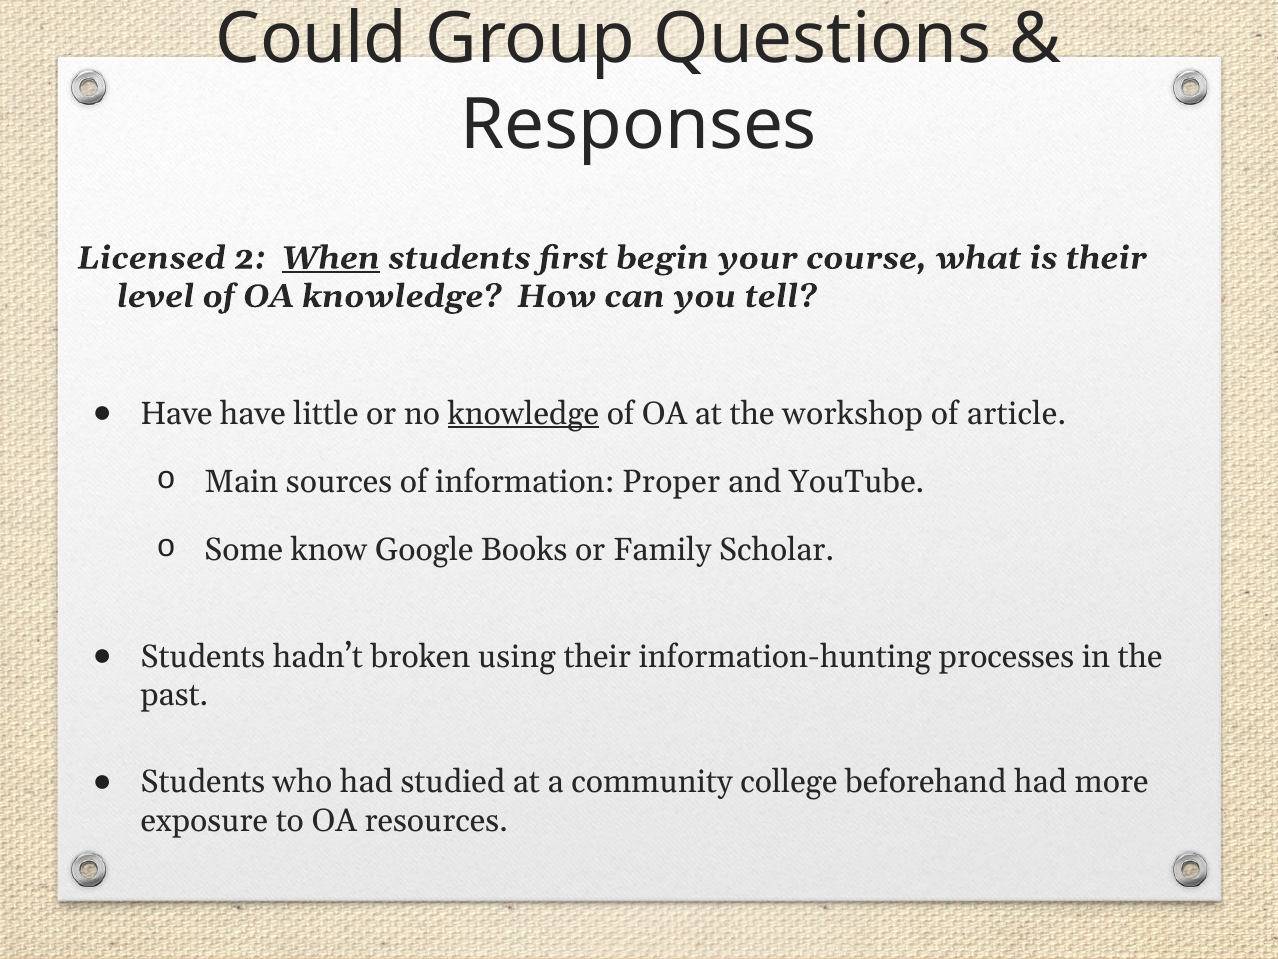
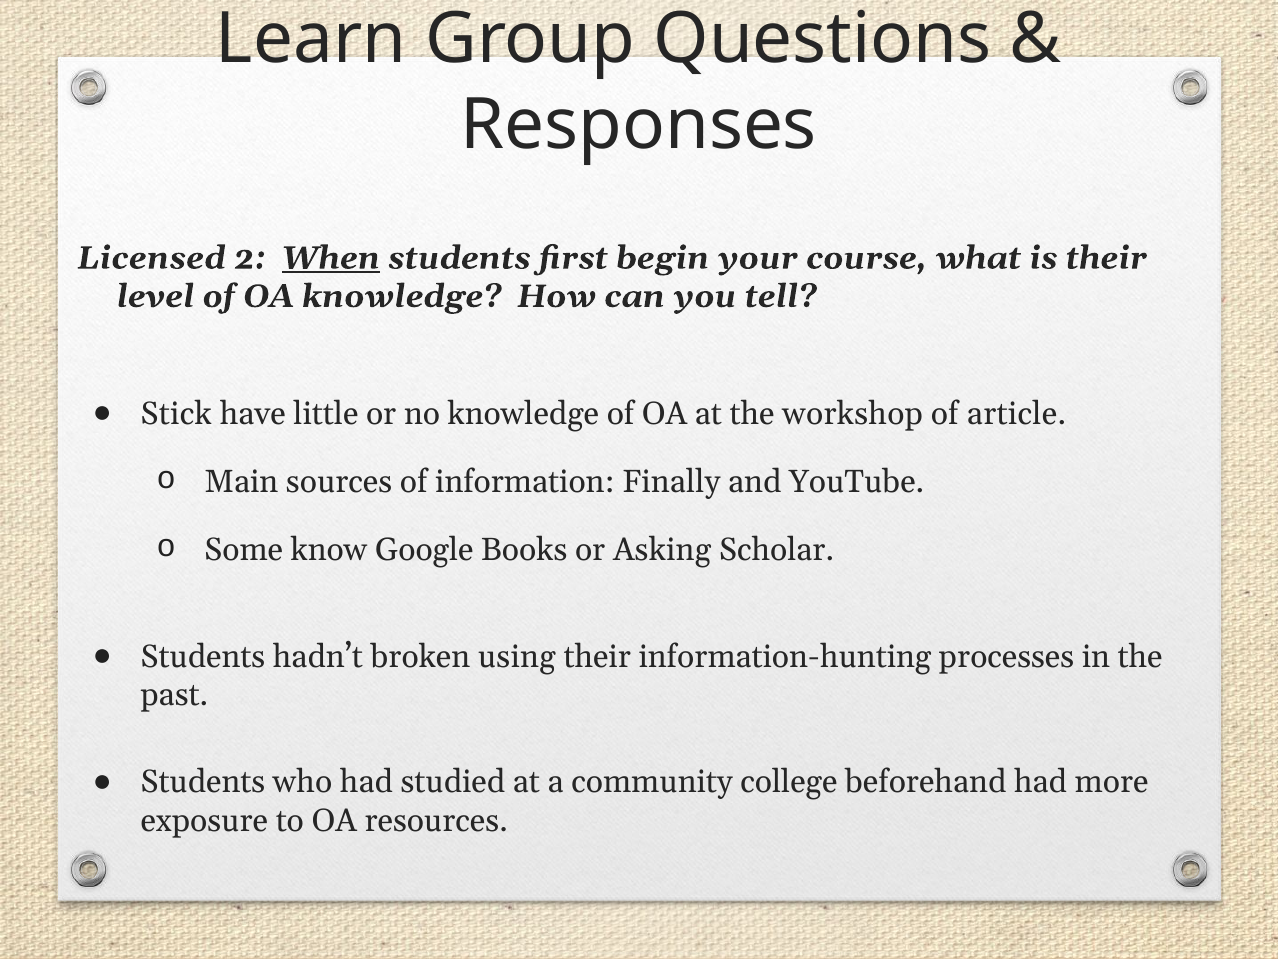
Could: Could -> Learn
Have at (176, 413): Have -> Stick
knowledge at (523, 413) underline: present -> none
Proper: Proper -> Finally
Family: Family -> Asking
